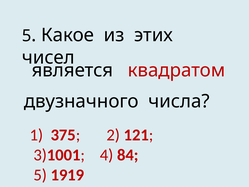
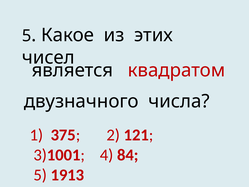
1919: 1919 -> 1913
